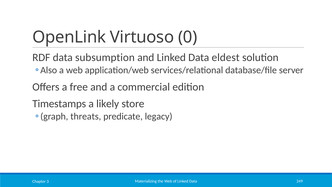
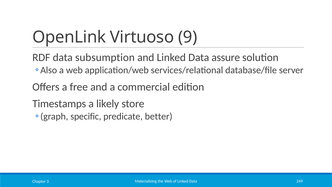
0: 0 -> 9
eldest: eldest -> assure
threats: threats -> specific
legacy: legacy -> better
